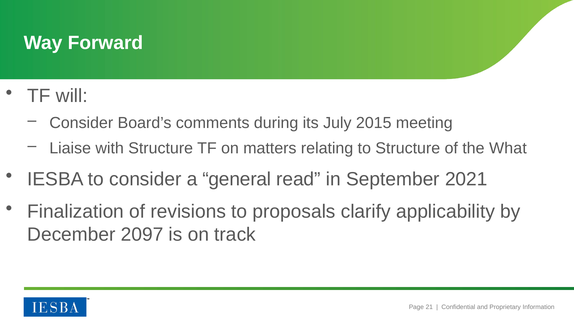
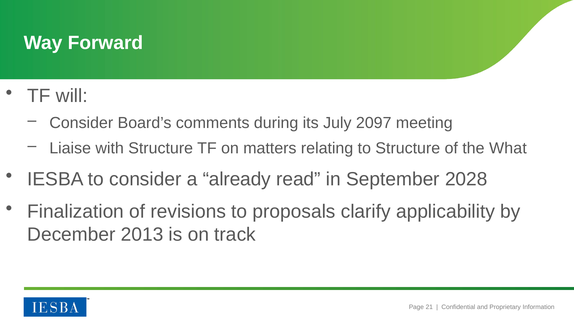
2015: 2015 -> 2097
general: general -> already
2021: 2021 -> 2028
2097: 2097 -> 2013
